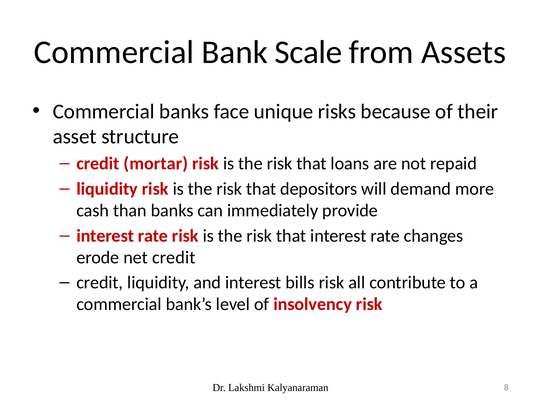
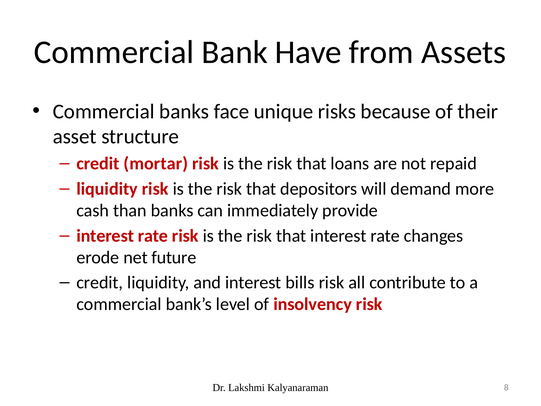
Scale: Scale -> Have
net credit: credit -> future
